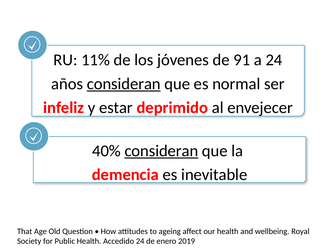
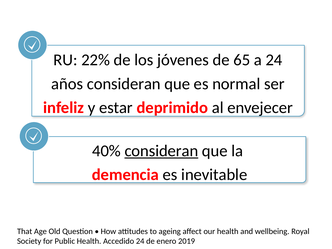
11%: 11% -> 22%
91: 91 -> 65
consideran at (124, 84) underline: present -> none
